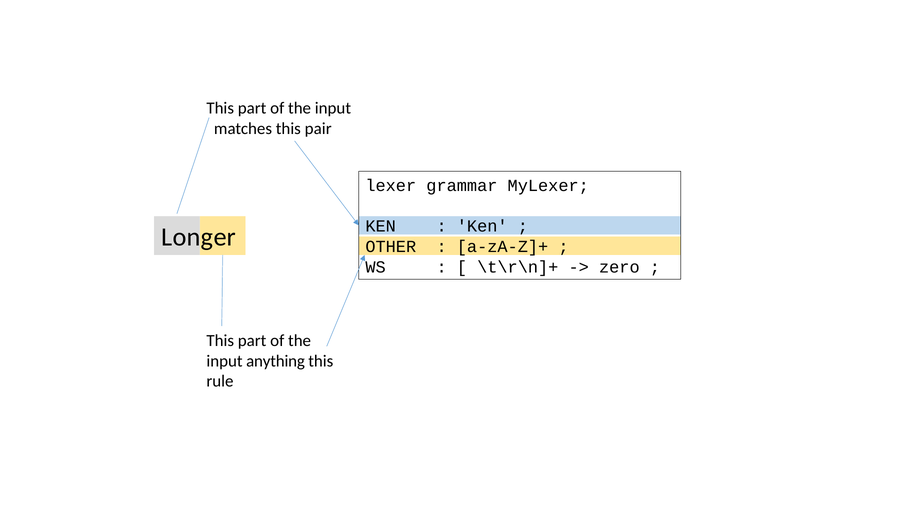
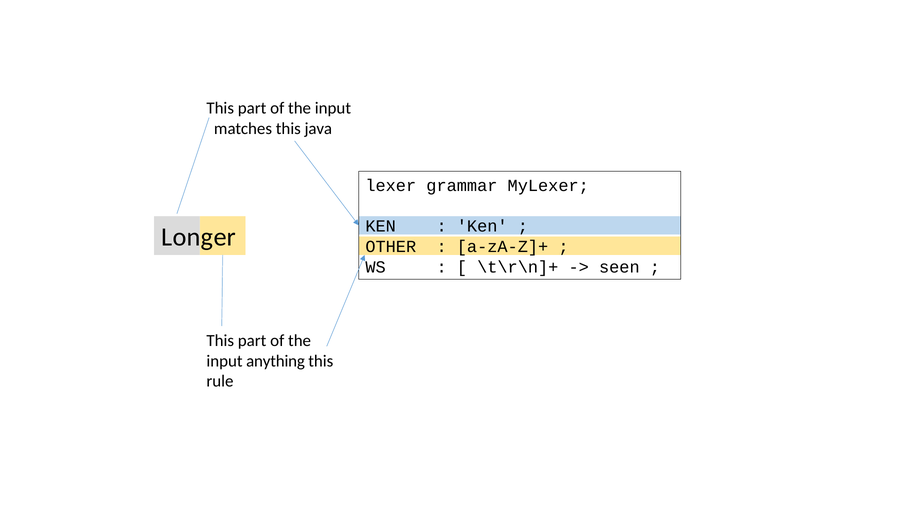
pair: pair -> java
zero: zero -> seen
